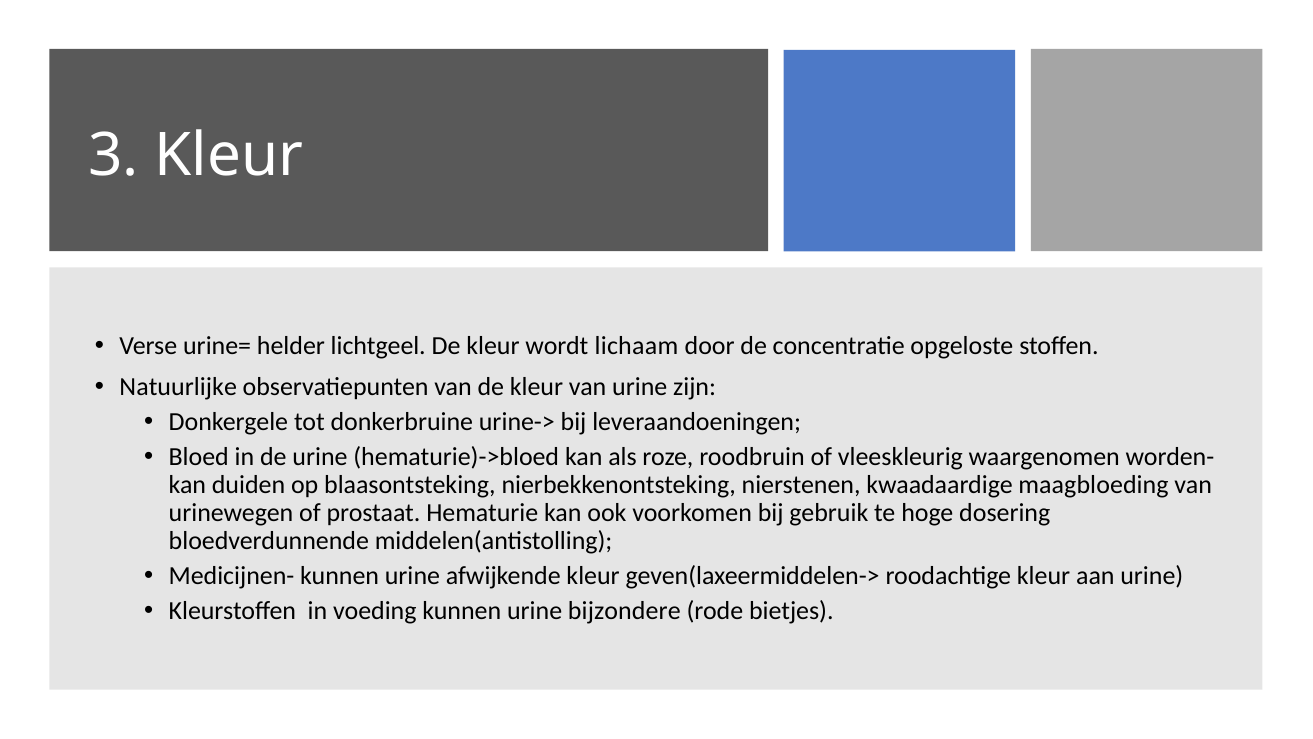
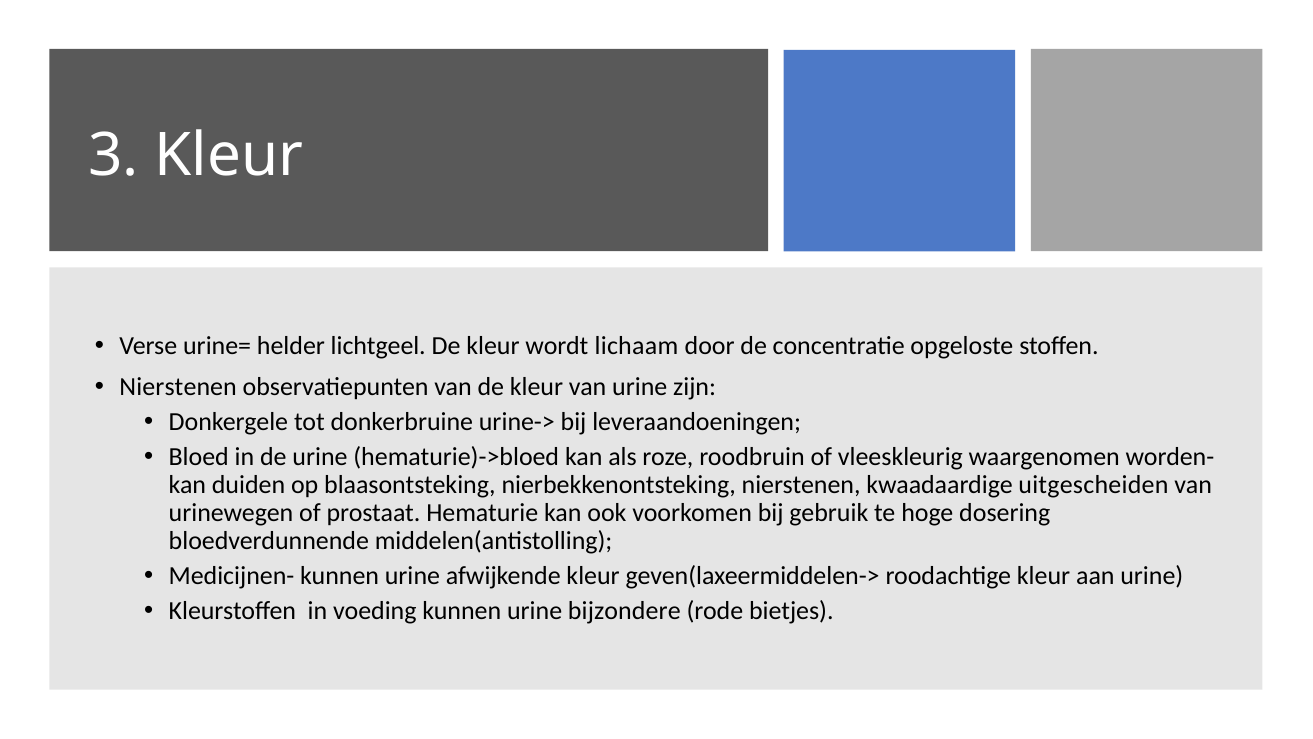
Natuurlijke at (178, 387): Natuurlijke -> Nierstenen
maagbloeding: maagbloeding -> uitgescheiden
